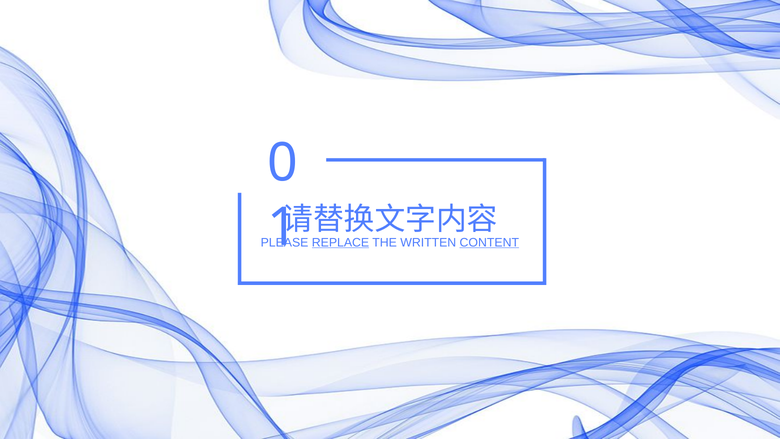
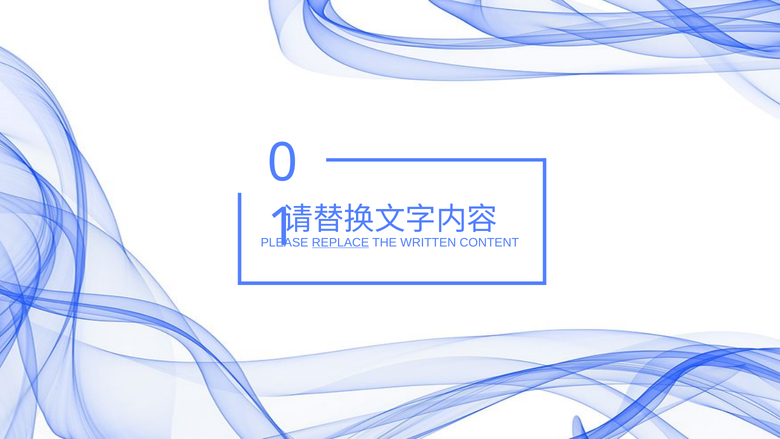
CONTENT underline: present -> none
